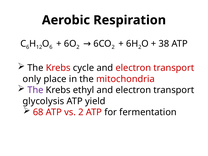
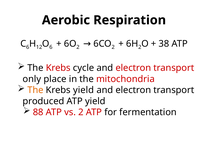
The at (35, 90) colour: purple -> orange
Krebs ethyl: ethyl -> yield
glycolysis: glycolysis -> produced
68: 68 -> 88
